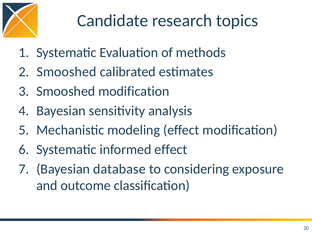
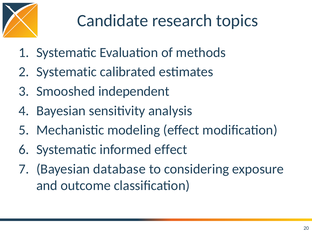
Smooshed at (66, 72): Smooshed -> Systematic
Smooshed modification: modification -> independent
